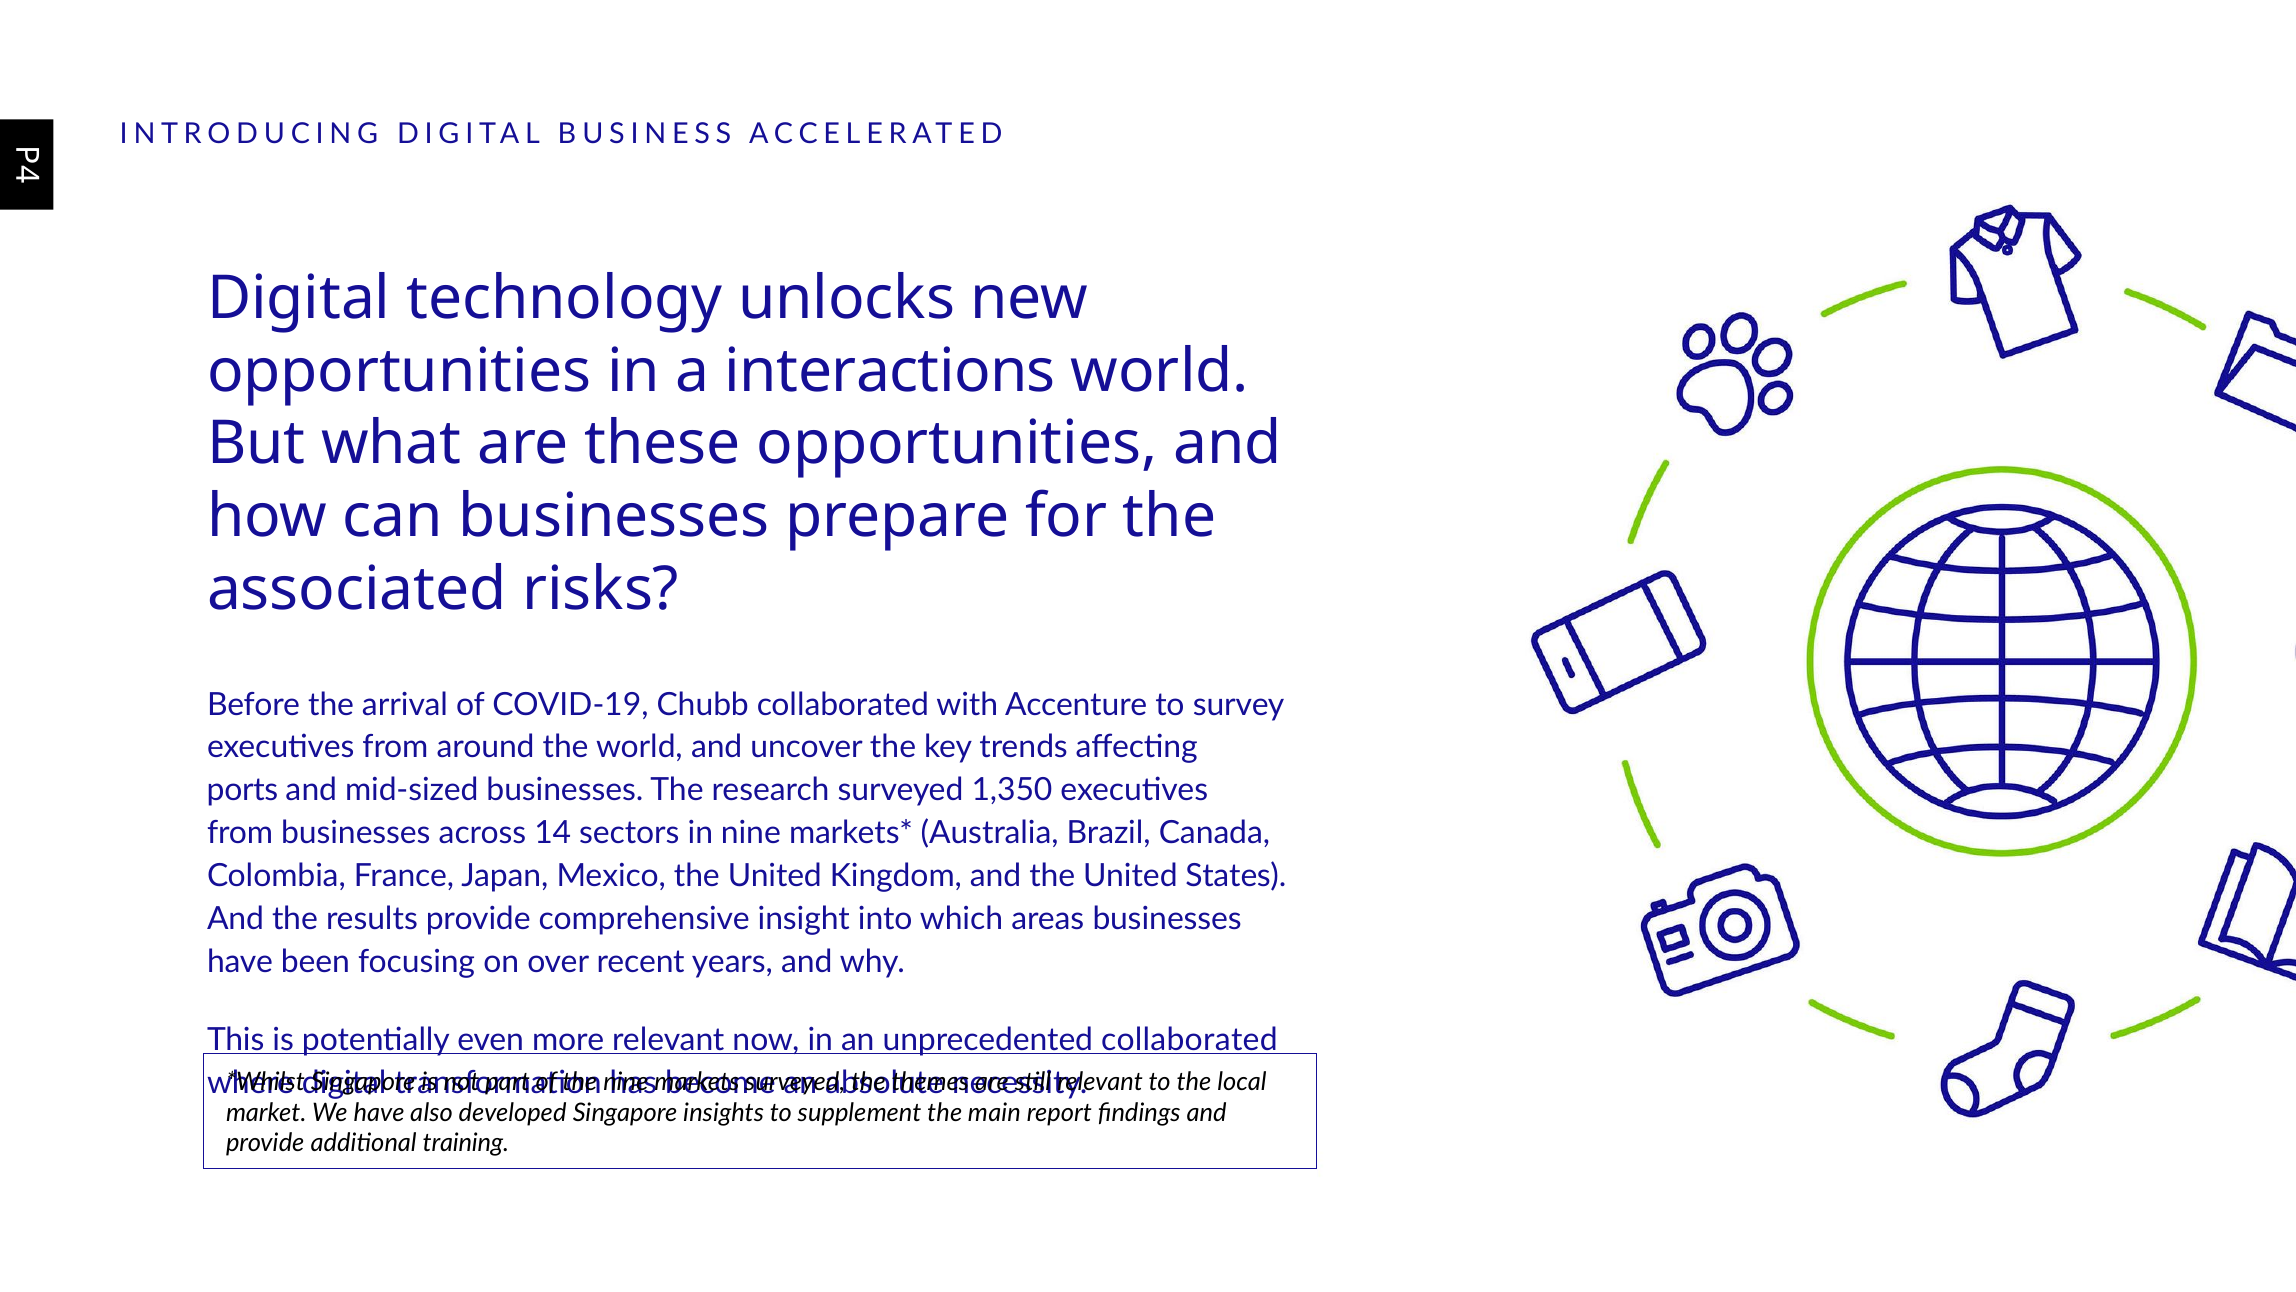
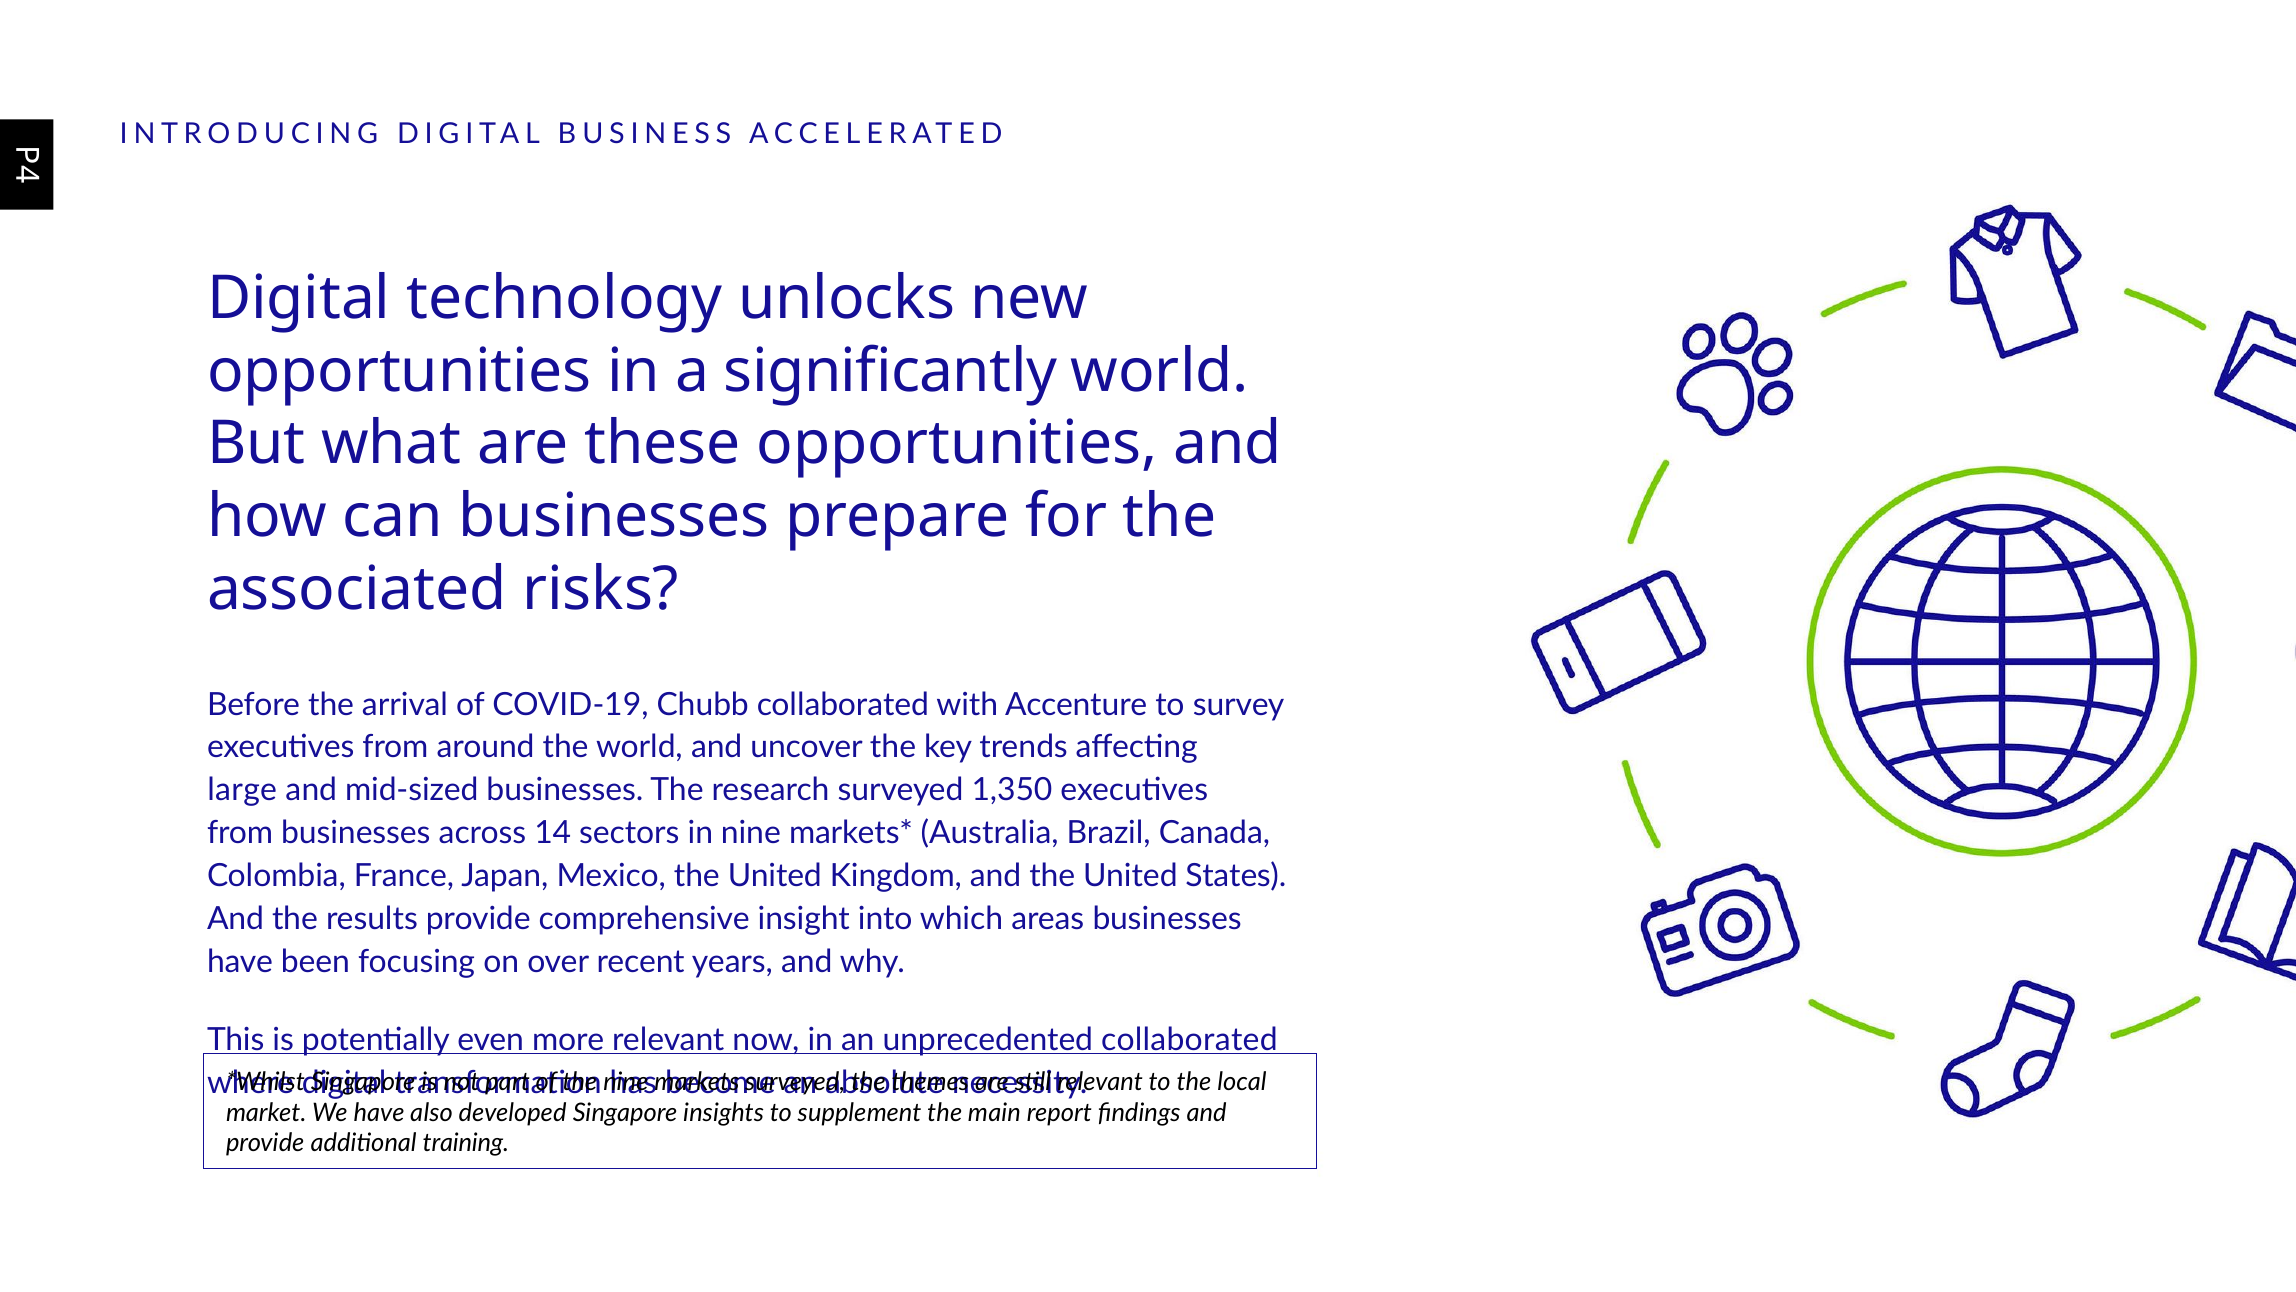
interactions: interactions -> significantly
ports: ports -> large
